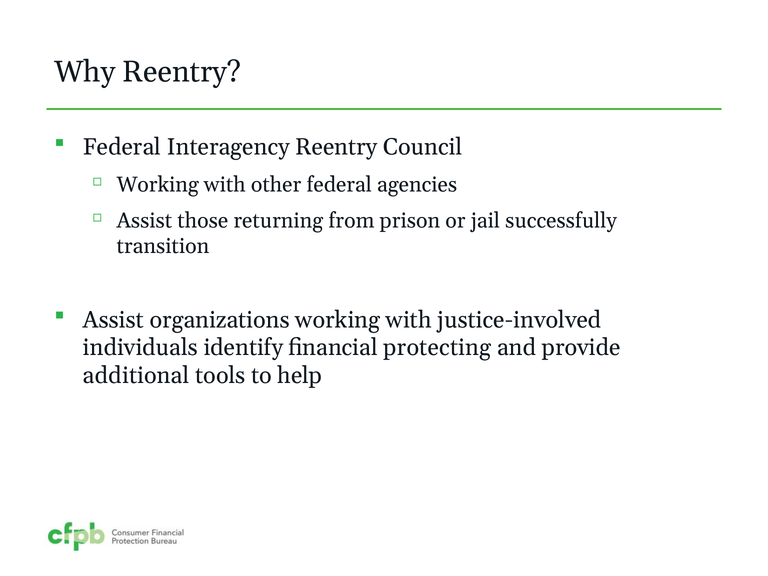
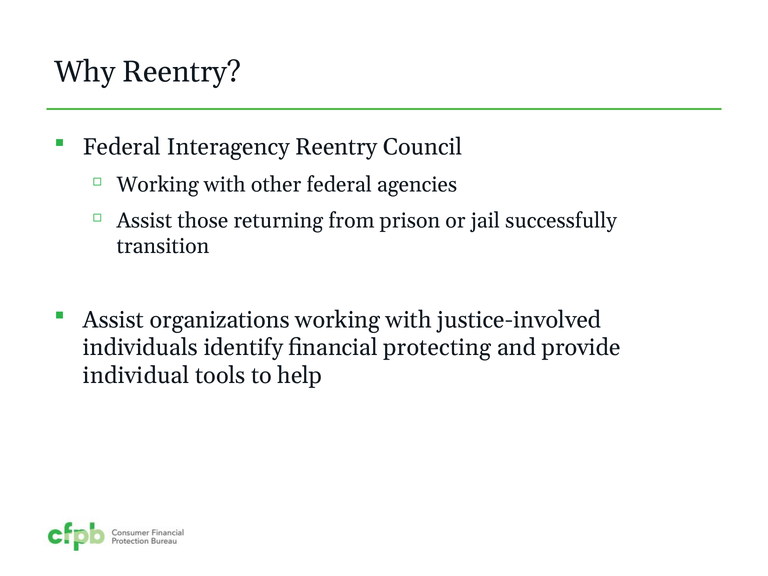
additional: additional -> individual
